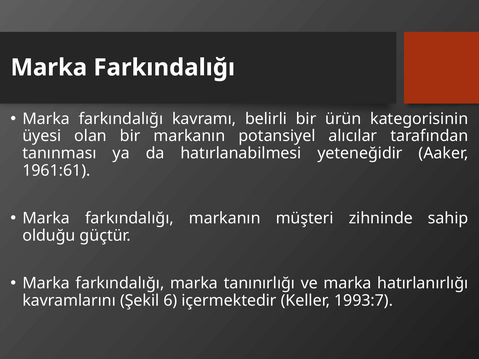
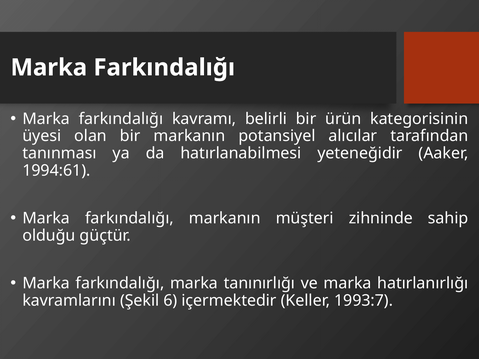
1961:61: 1961:61 -> 1994:61
